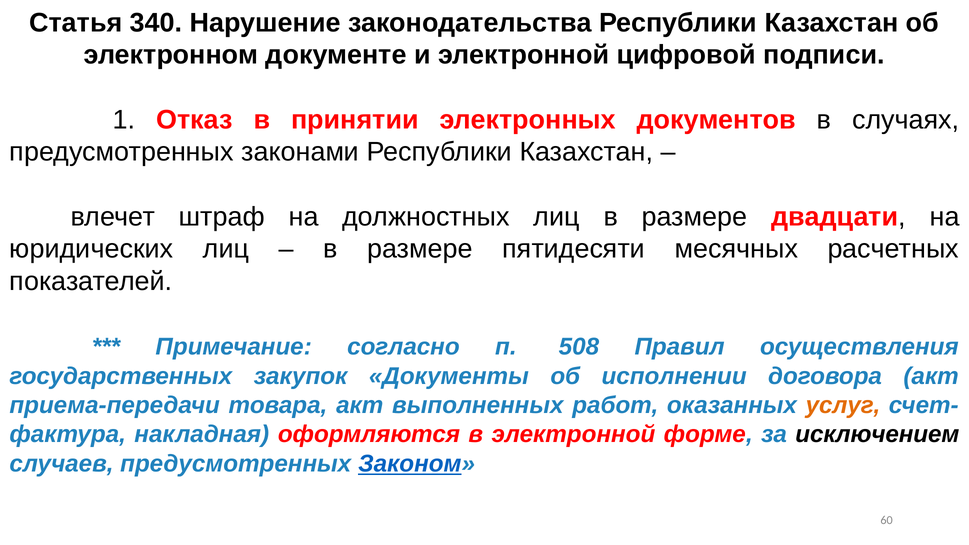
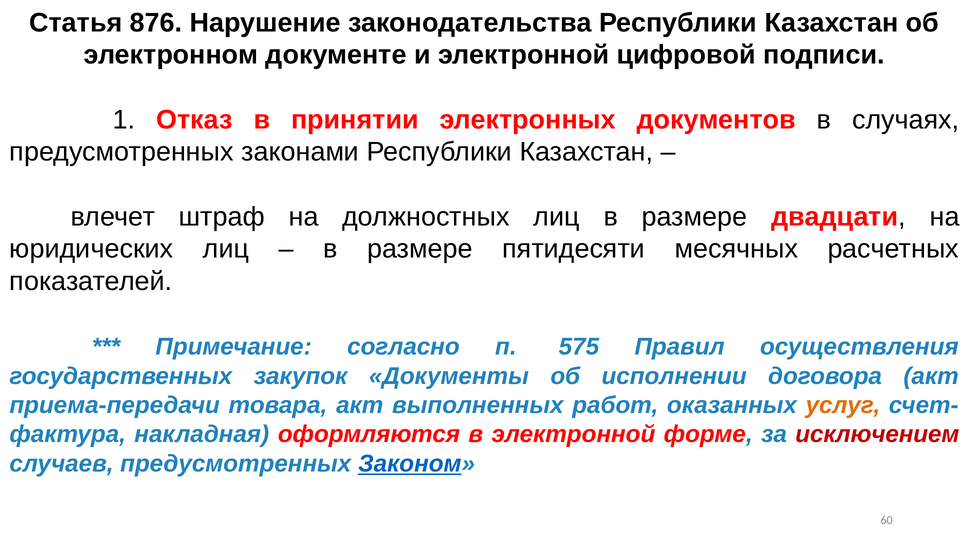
340: 340 -> 876
508: 508 -> 575
исключением colour: black -> red
